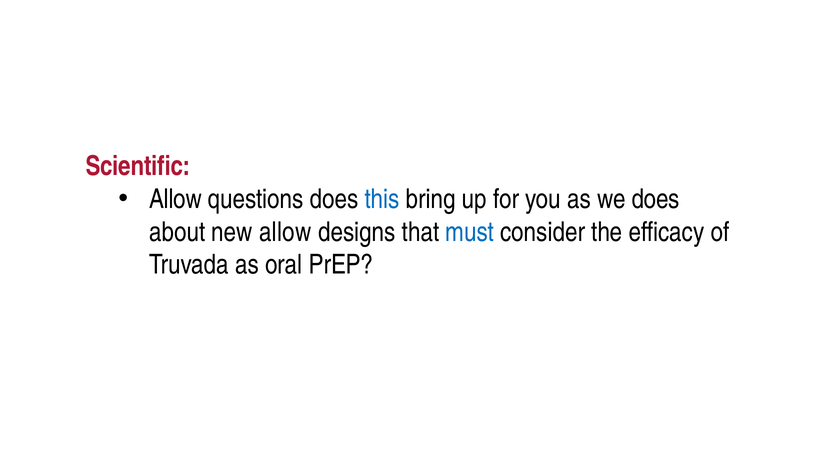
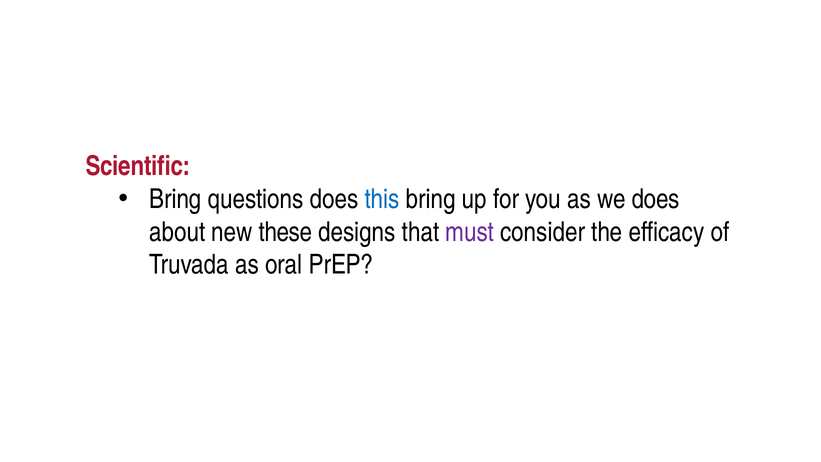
Allow at (175, 199): Allow -> Bring
new allow: allow -> these
must colour: blue -> purple
